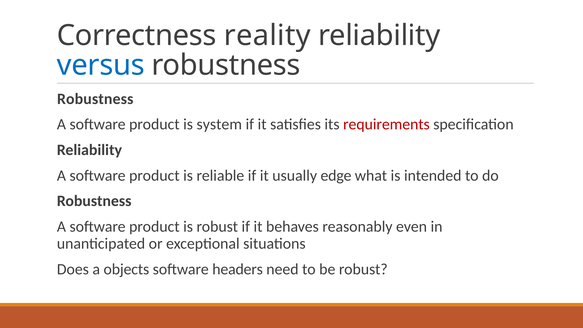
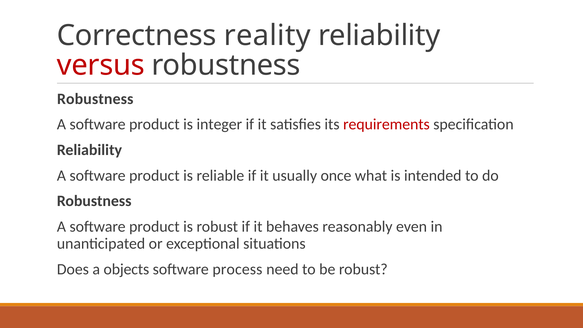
versus colour: blue -> red
system: system -> integer
edge: edge -> once
headers: headers -> process
